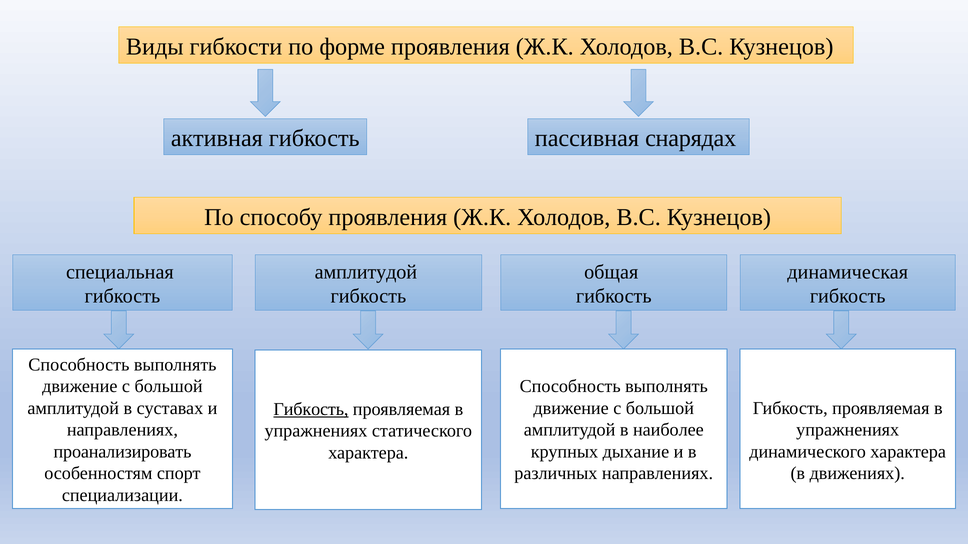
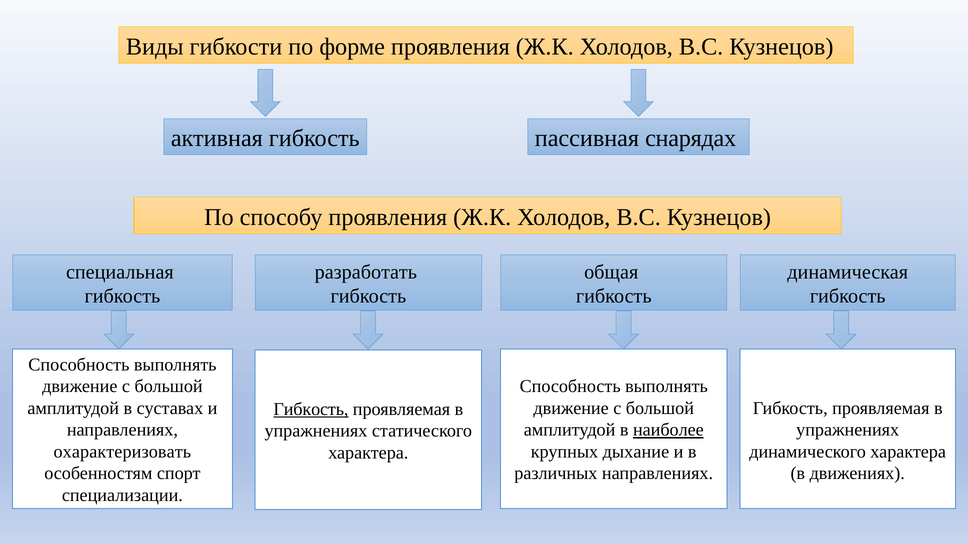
амплитудой at (366, 272): амплитудой -> разработать
наиболее underline: none -> present
проанализировать: проанализировать -> охарактеризовать
